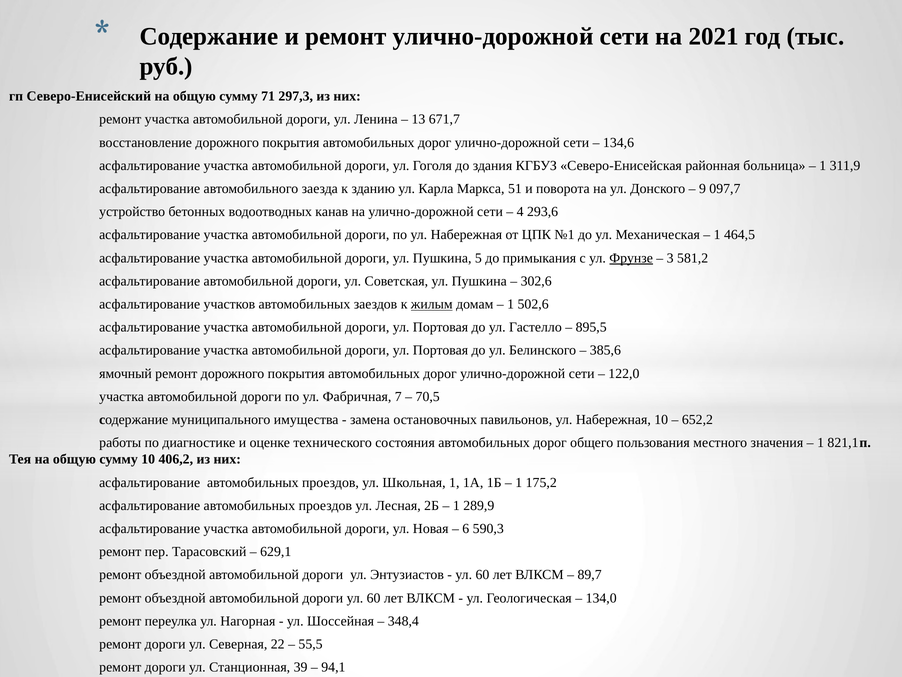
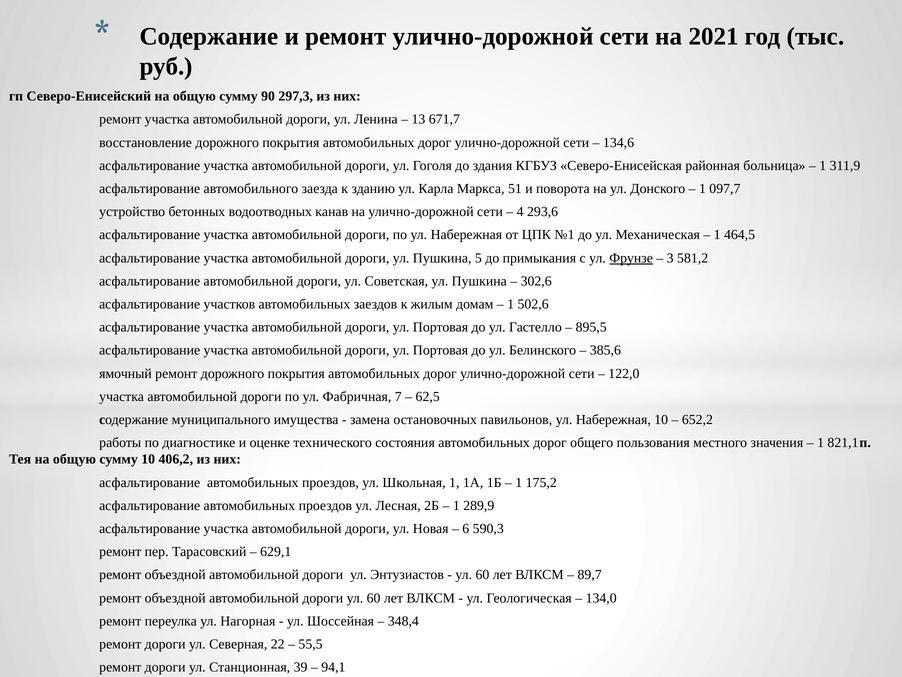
71: 71 -> 90
9 at (702, 189): 9 -> 1
жилым underline: present -> none
70,5: 70,5 -> 62,5
